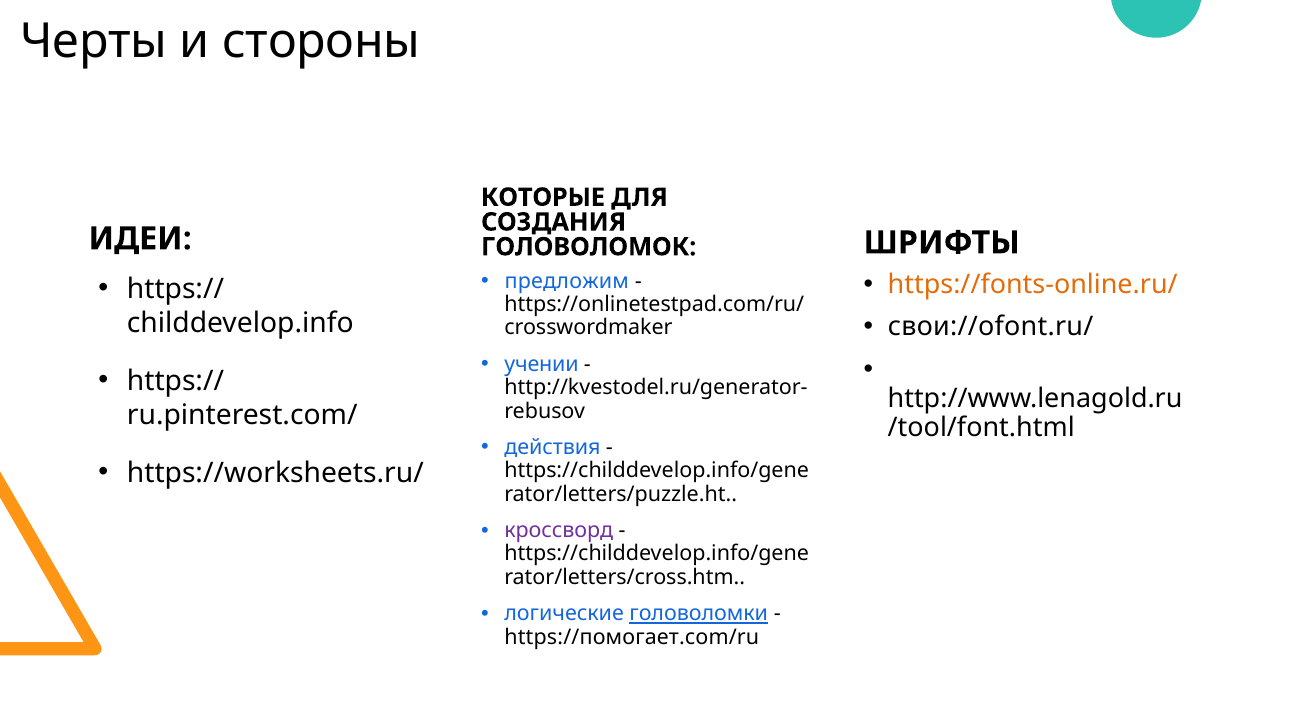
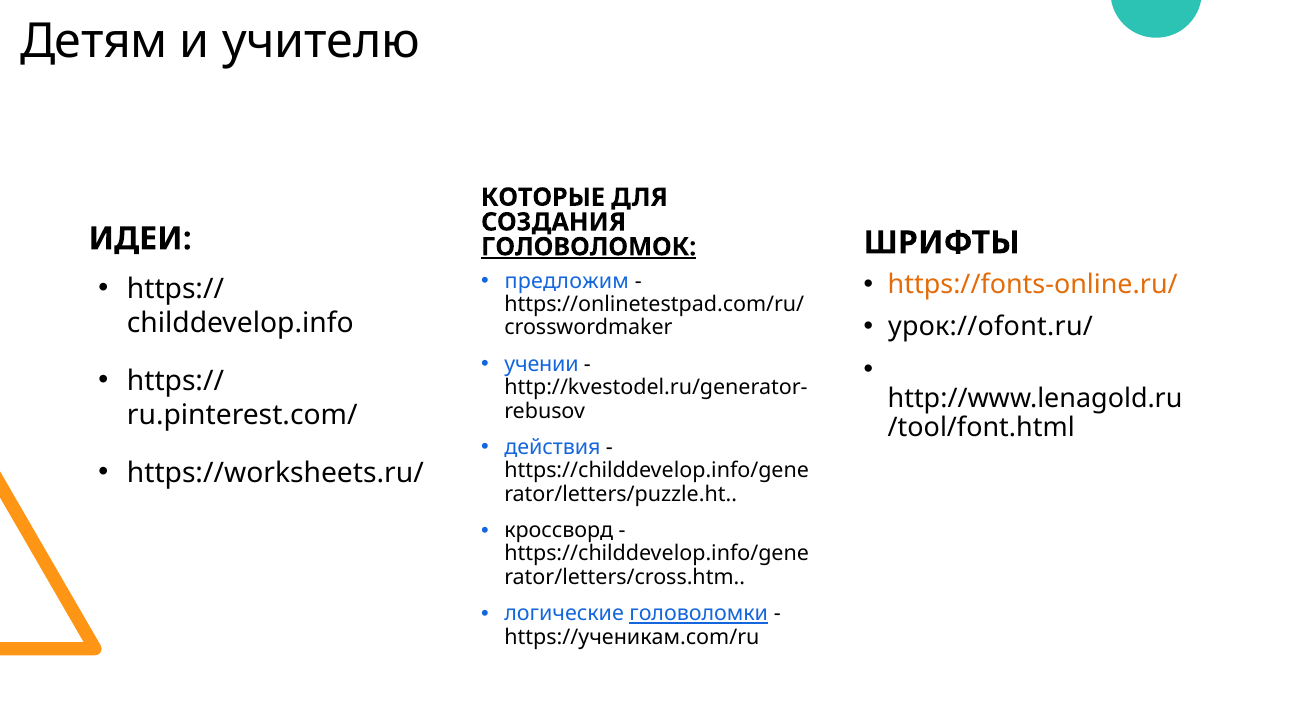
Черты: Черты -> Детям
стороны: стороны -> учителю
ГОЛОВОЛОМОК underline: none -> present
свои://ofont.ru/: свои://ofont.ru/ -> урок://ofont.ru/
кроссворд colour: purple -> black
https://помогает.com/ru: https://помогает.com/ru -> https://ученикам.com/ru
